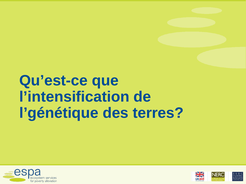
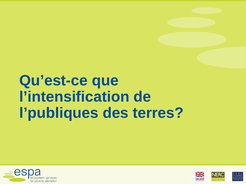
l’génétique: l’génétique -> l’publiques
